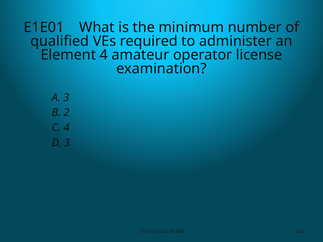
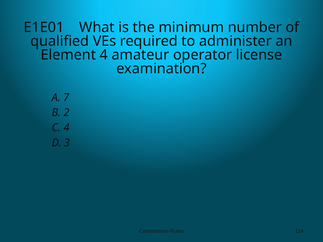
A 3: 3 -> 7
